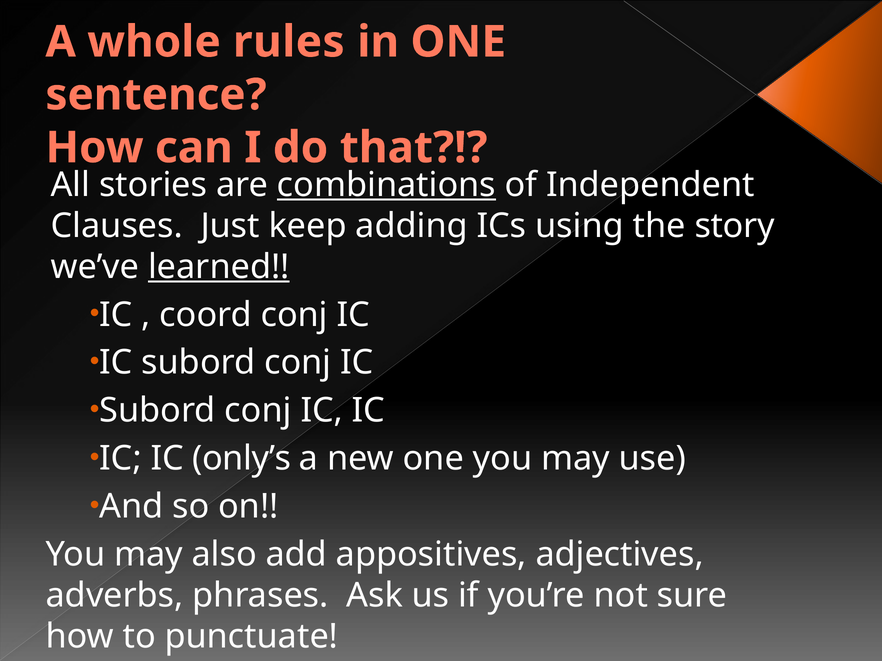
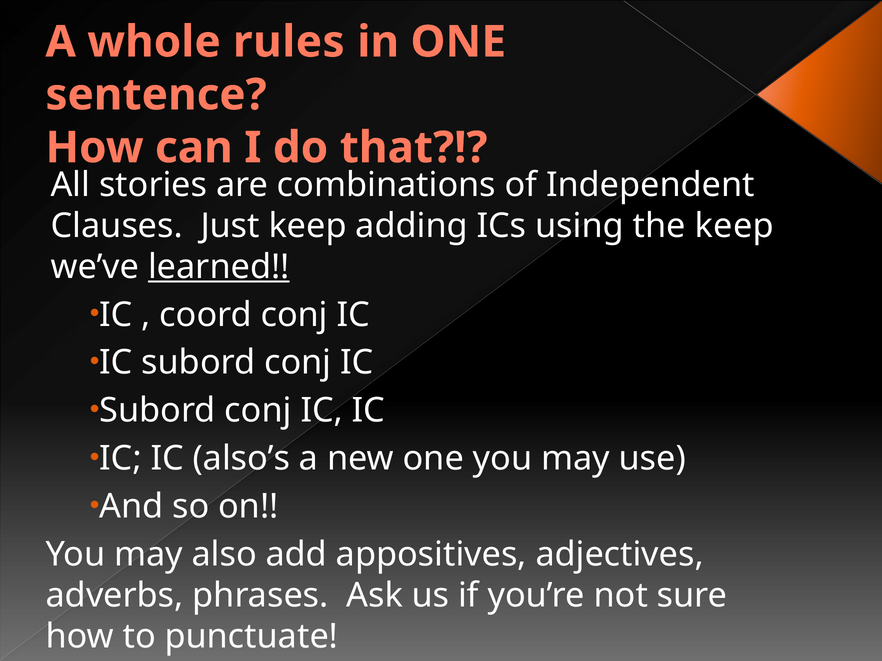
combinations underline: present -> none
the story: story -> keep
only’s: only’s -> also’s
